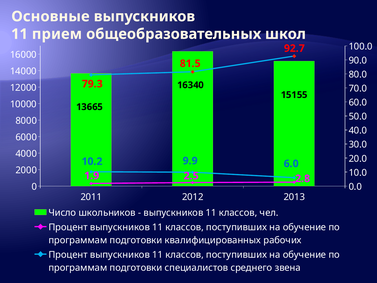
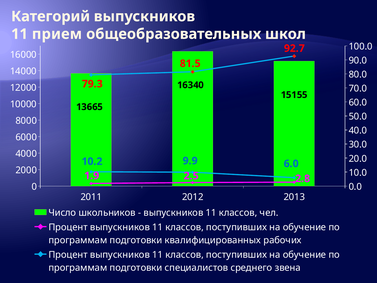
Основные: Основные -> Категорий
